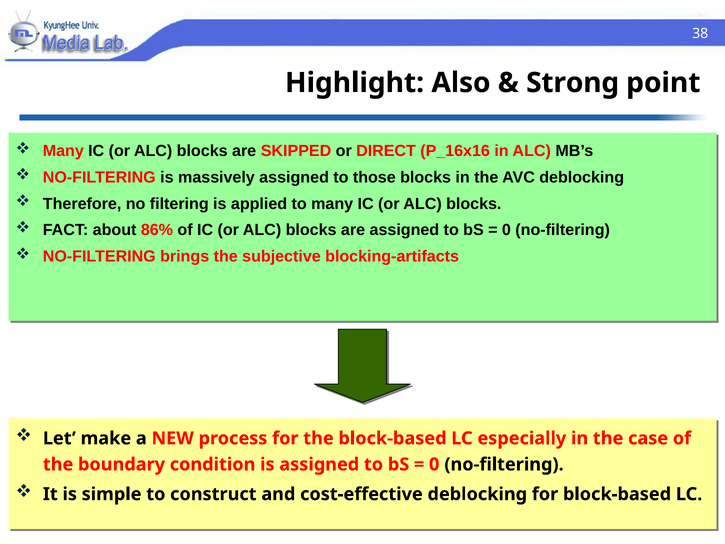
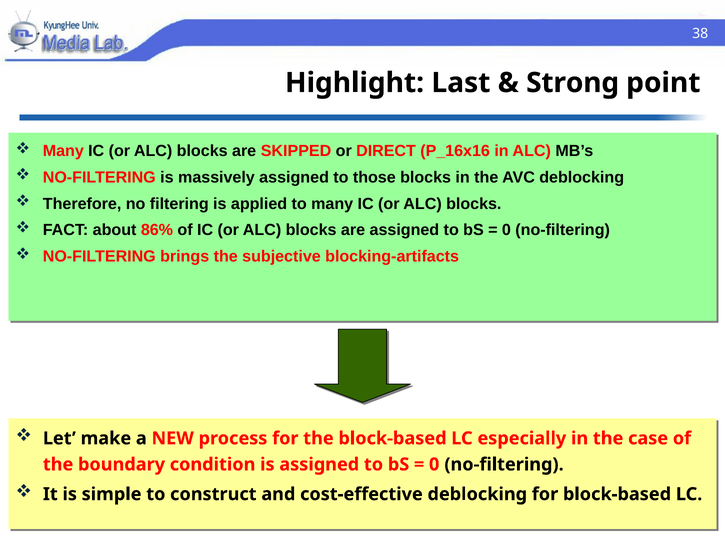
Also: Also -> Last
